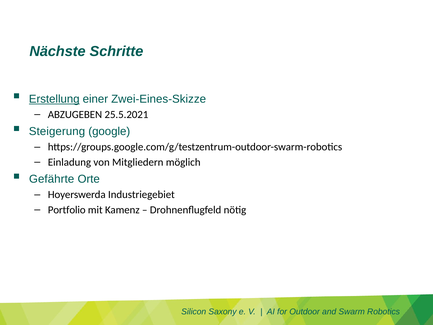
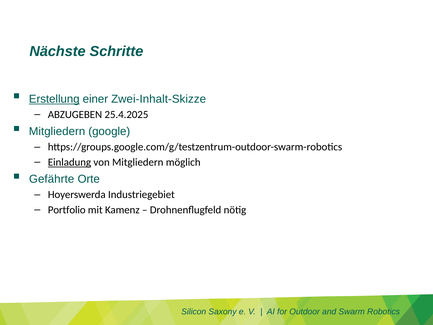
Zwei-Eines-Skizze: Zwei-Eines-Skizze -> Zwei-Inhalt-Skizze
25.5.2021: 25.5.2021 -> 25.4.2025
Steigerung at (57, 131): Steigerung -> Mitgliedern
Einladung underline: none -> present
